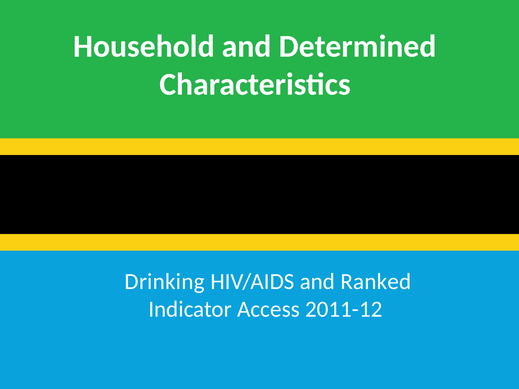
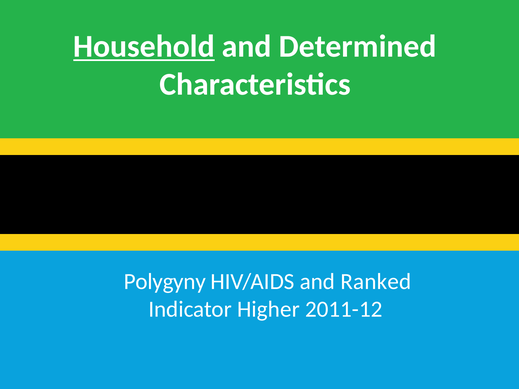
Household underline: none -> present
Drinking: Drinking -> Polygyny
Access: Access -> Higher
